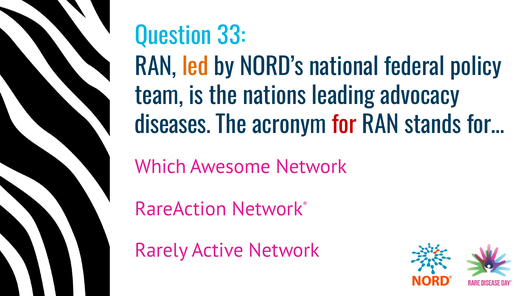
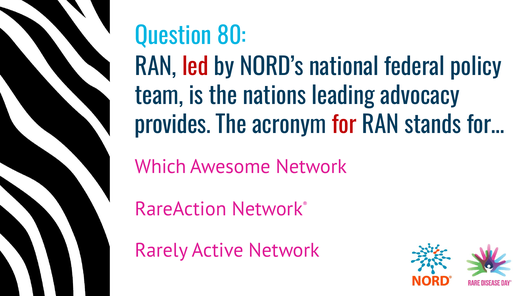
33: 33 -> 80
led colour: orange -> red
diseases: diseases -> provides
